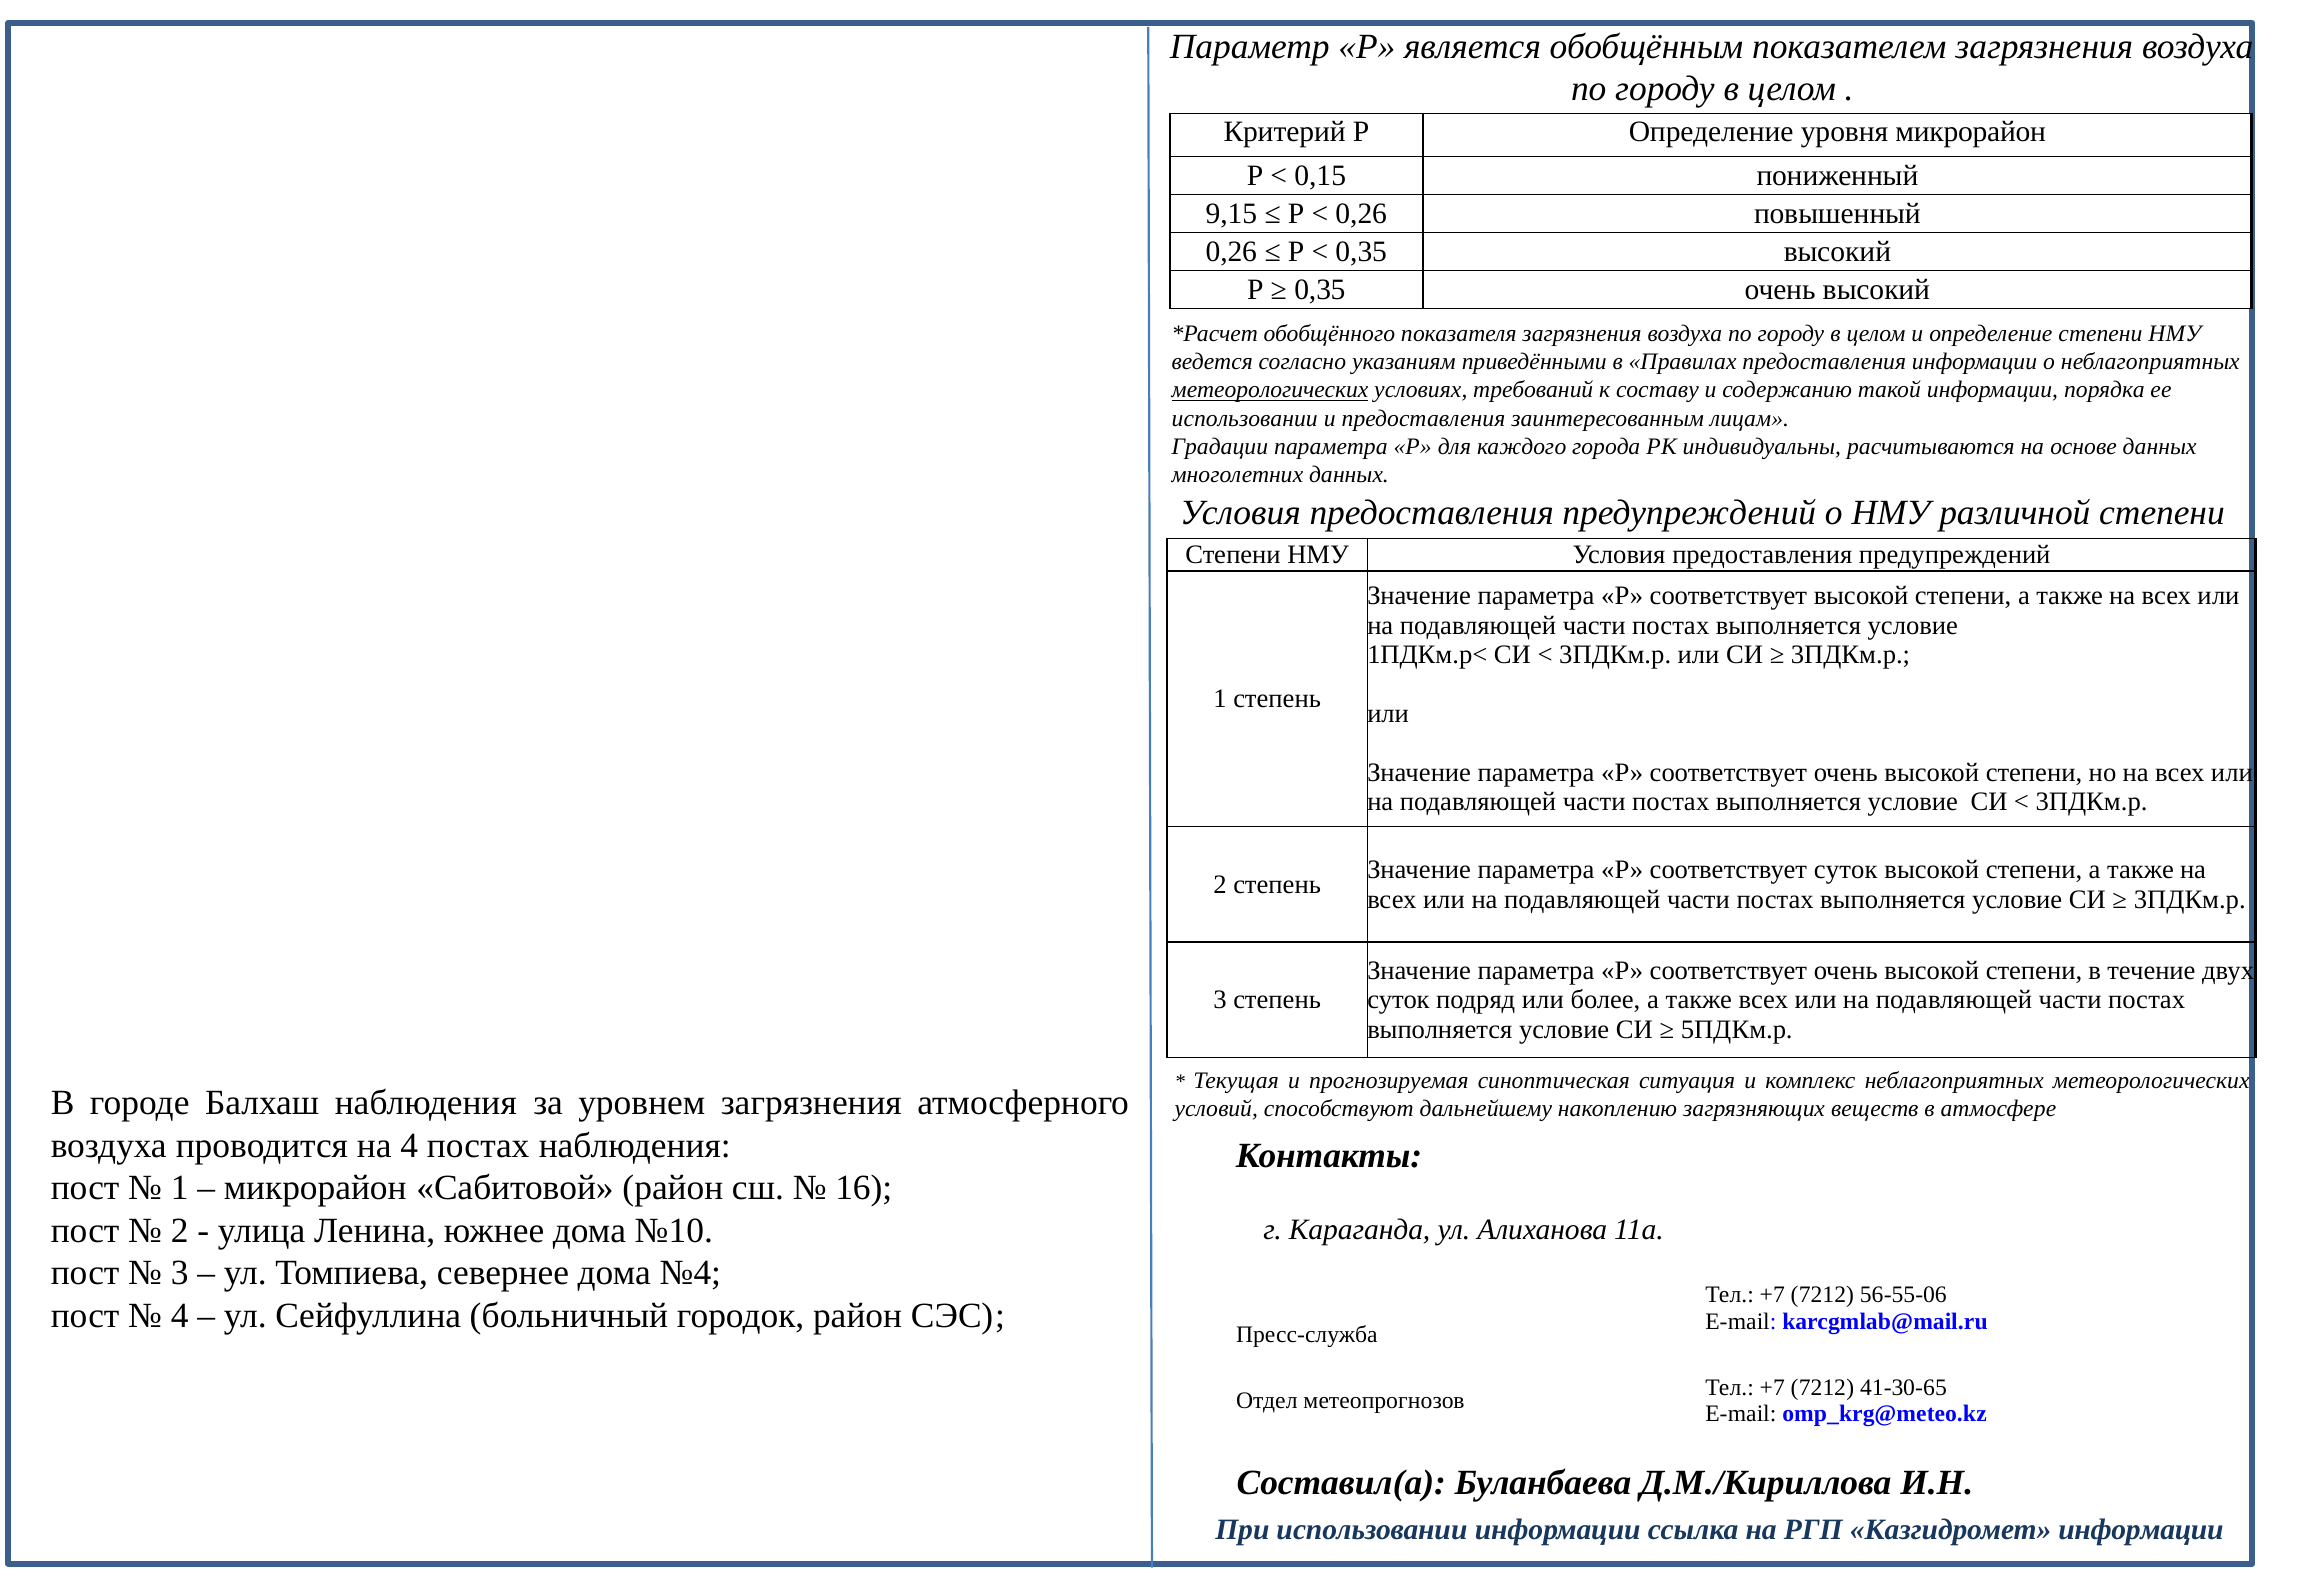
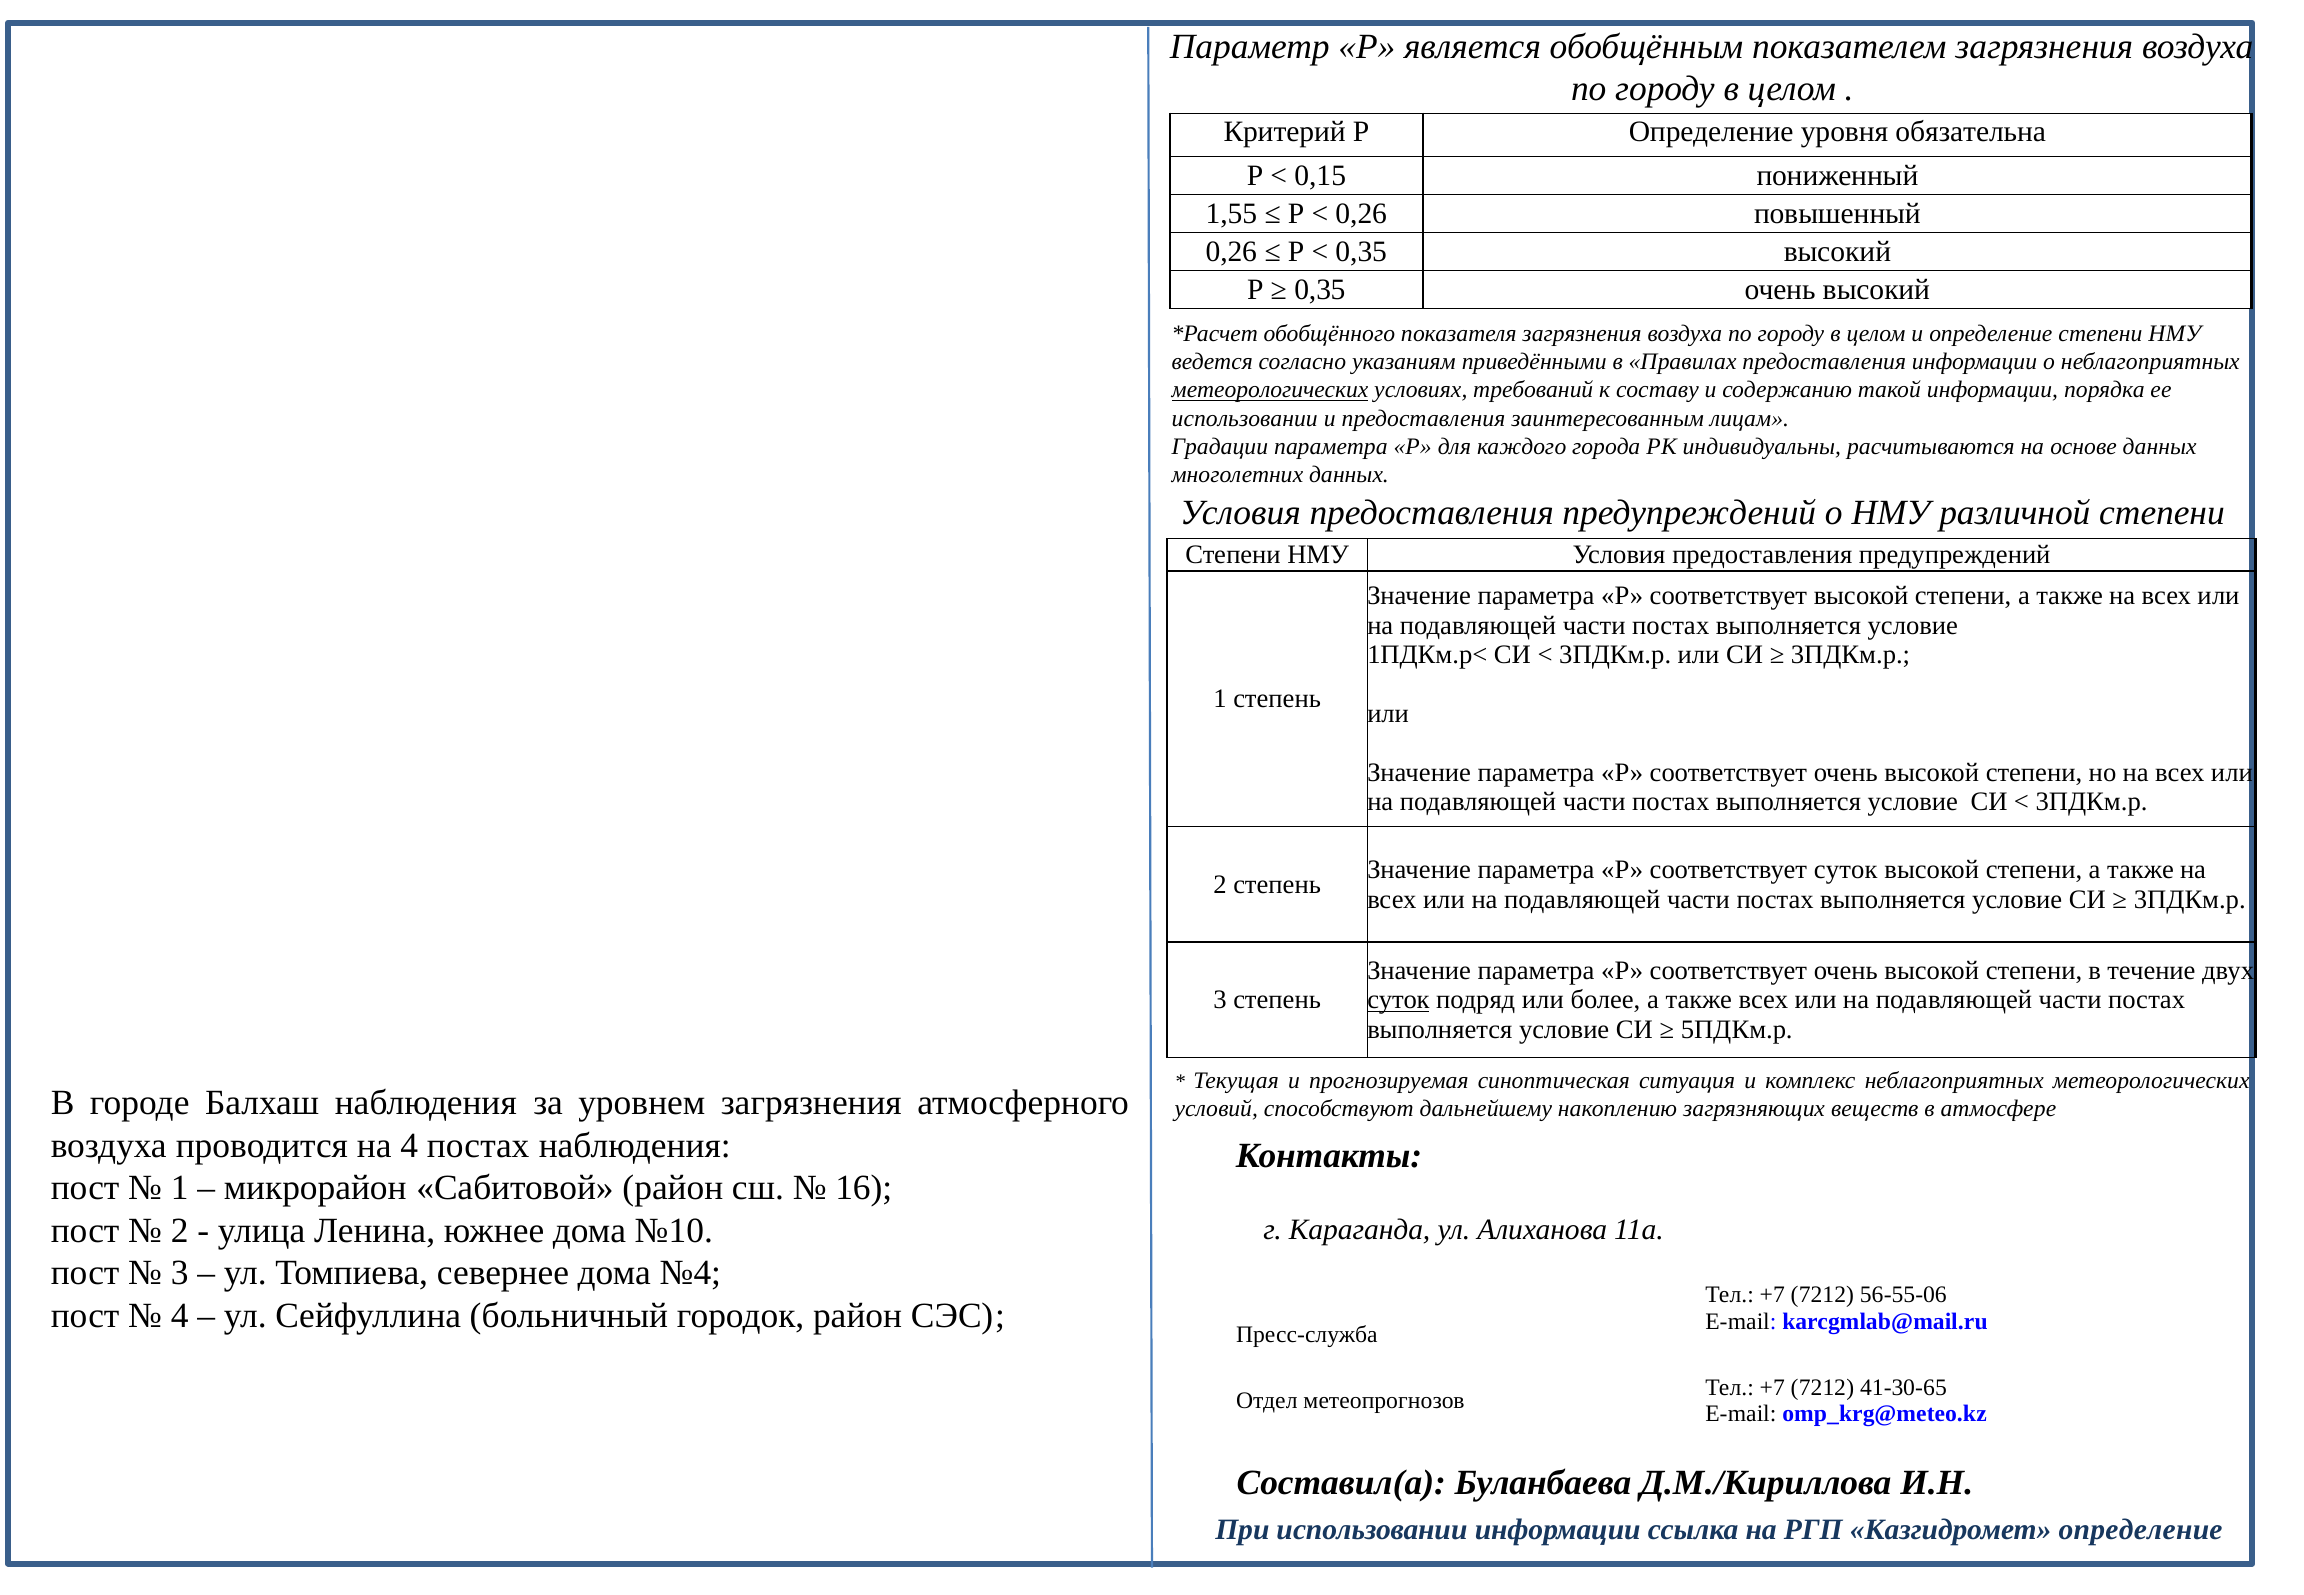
уровня микрорайон: микрорайон -> обязательна
9,15: 9,15 -> 1,55
суток at (1398, 1000) underline: none -> present
Казгидромет информации: информации -> определение
